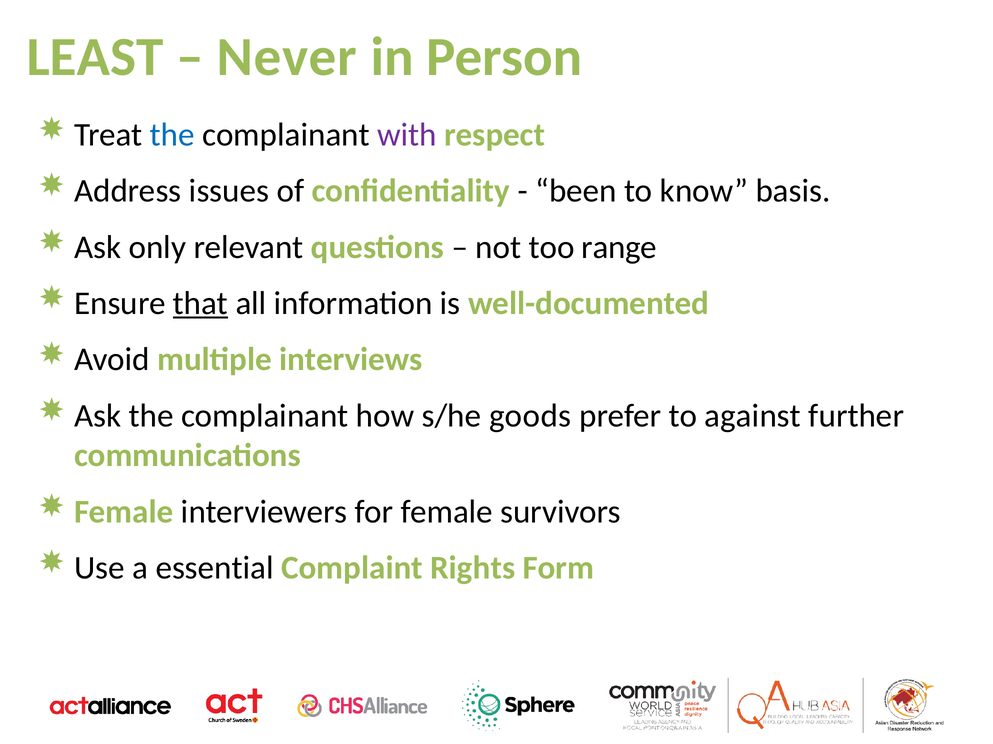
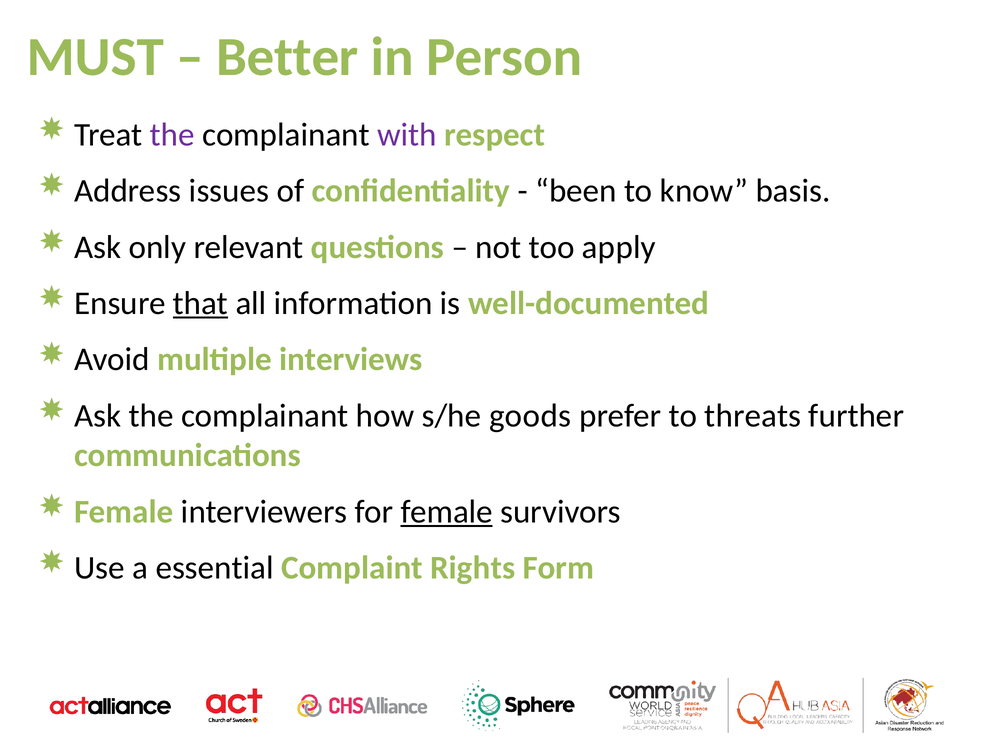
LEAST: LEAST -> MUST
Never: Never -> Better
the at (172, 135) colour: blue -> purple
range: range -> apply
against: against -> threats
female at (447, 512) underline: none -> present
